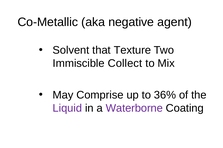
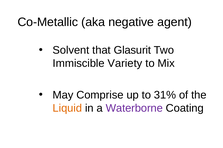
Texture: Texture -> Glasurit
Collect: Collect -> Variety
36%: 36% -> 31%
Liquid colour: purple -> orange
